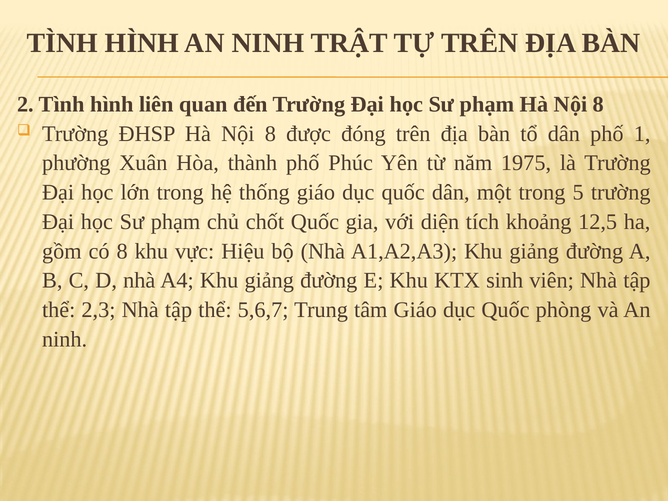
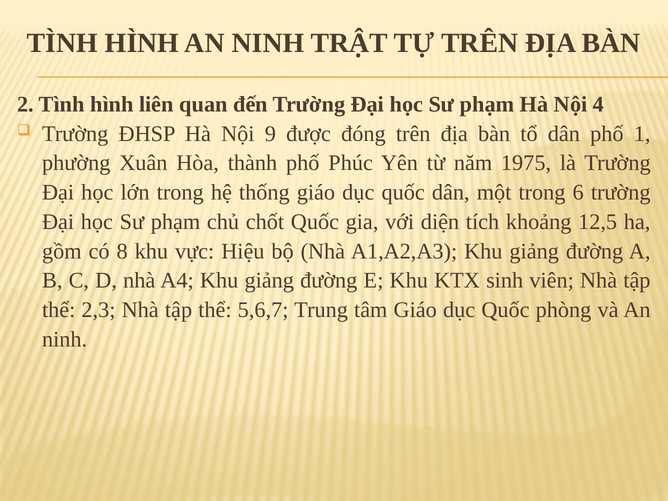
phạm Hà Nội 8: 8 -> 4
ĐHSP Hà Nội 8: 8 -> 9
5: 5 -> 6
